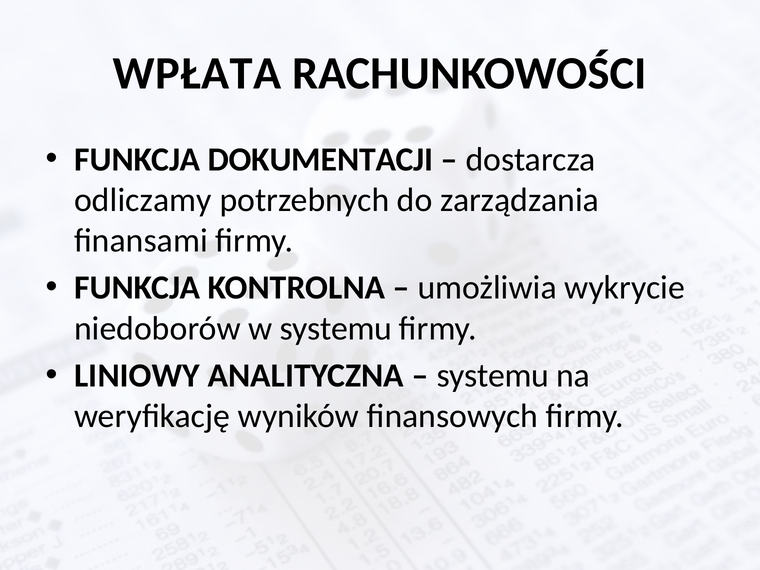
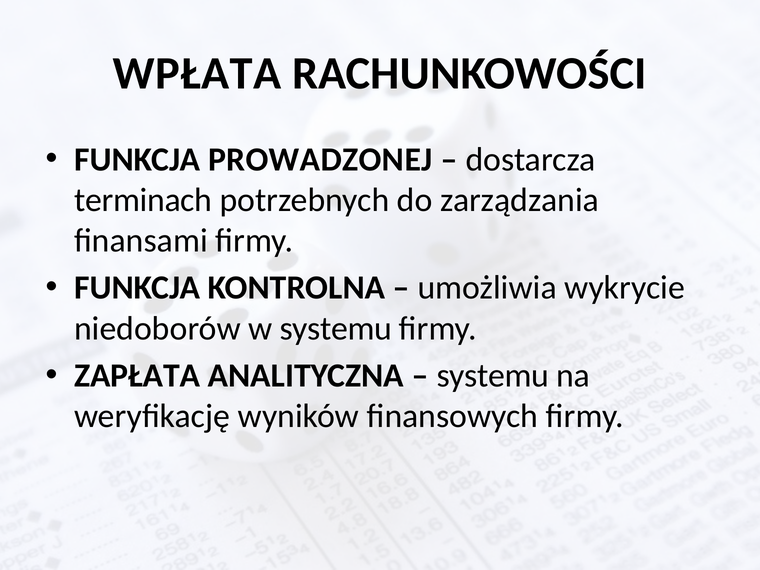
DOKUMENTACJI: DOKUMENTACJI -> PROWADZONEJ
odliczamy: odliczamy -> terminach
LINIOWY: LINIOWY -> ZAPŁATA
